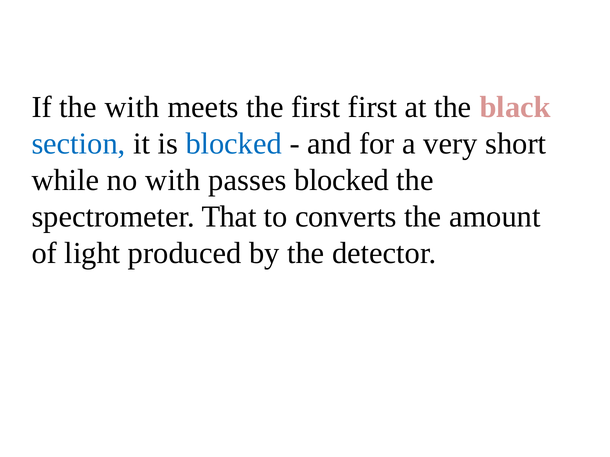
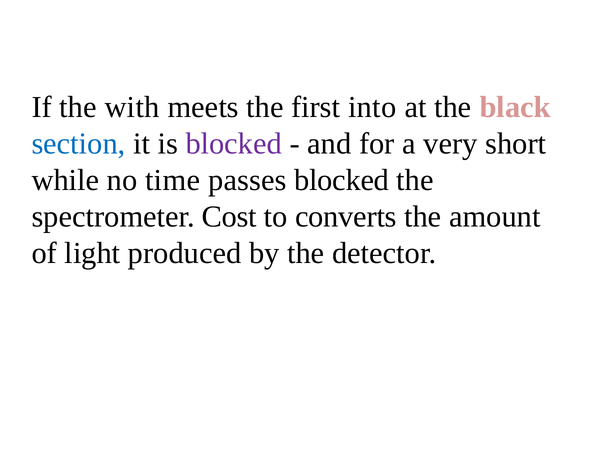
first first: first -> into
blocked at (234, 144) colour: blue -> purple
no with: with -> time
That: That -> Cost
